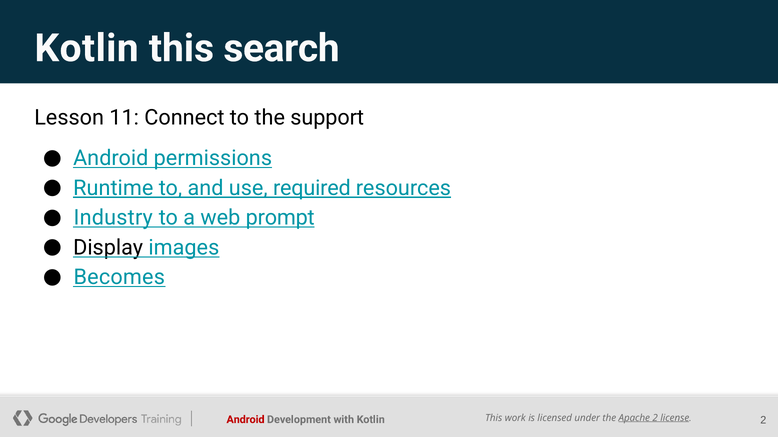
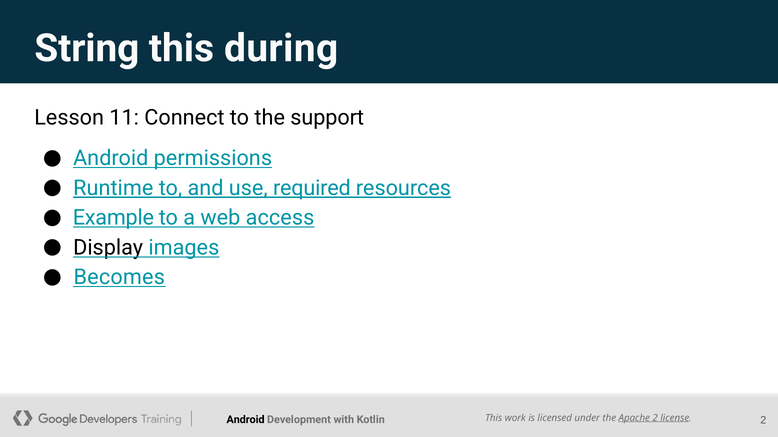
Kotlin at (87, 48): Kotlin -> String
search: search -> during
Industry: Industry -> Example
prompt: prompt -> access
Android at (245, 420) colour: red -> black
